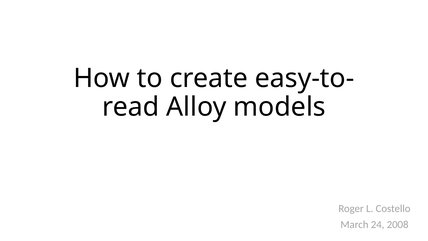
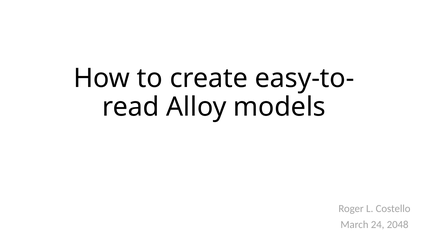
2008: 2008 -> 2048
